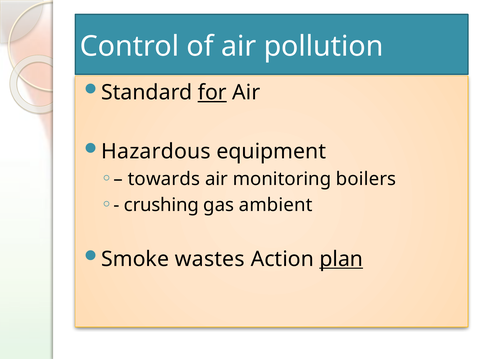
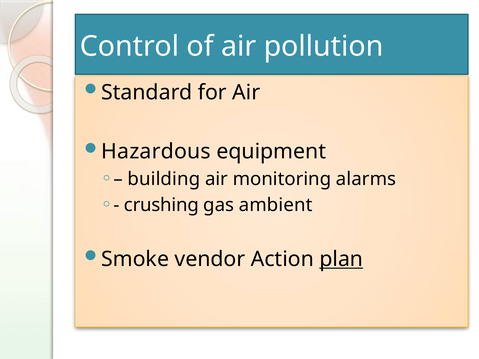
for underline: present -> none
towards: towards -> building
boilers: boilers -> alarms
wastes: wastes -> vendor
